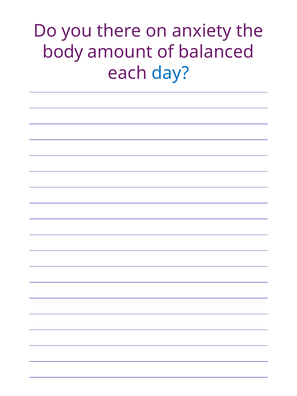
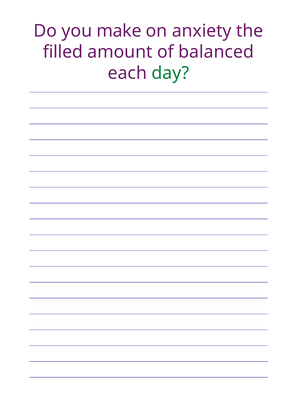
there: there -> make
body: body -> filled
day colour: blue -> green
